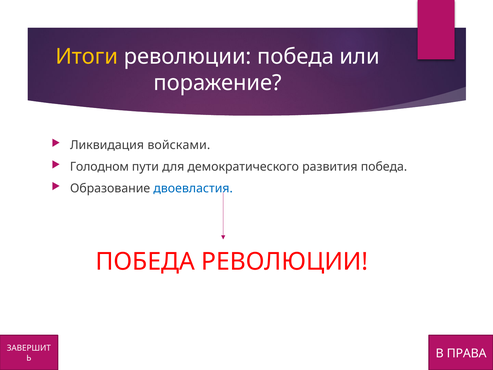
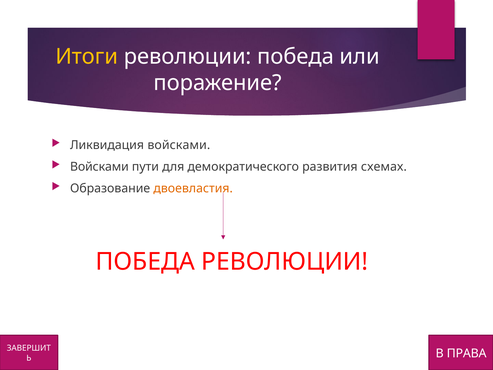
Голодном at (99, 167): Голодном -> Войсками
развития победа: победа -> схемах
двоевластия colour: blue -> orange
